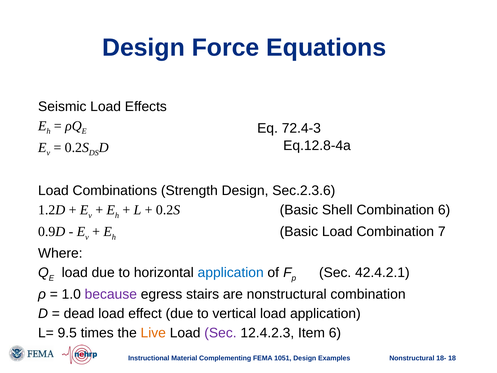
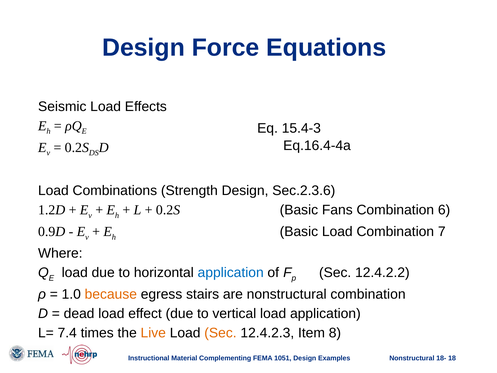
72.4-3: 72.4-3 -> 15.4-3
Eq.12.8-4a: Eq.12.8-4a -> Eq.16.4-4a
Shell: Shell -> Fans
42.4.2.1: 42.4.2.1 -> 12.4.2.2
because colour: purple -> orange
9.5: 9.5 -> 7.4
Sec at (220, 333) colour: purple -> orange
Item 6: 6 -> 8
